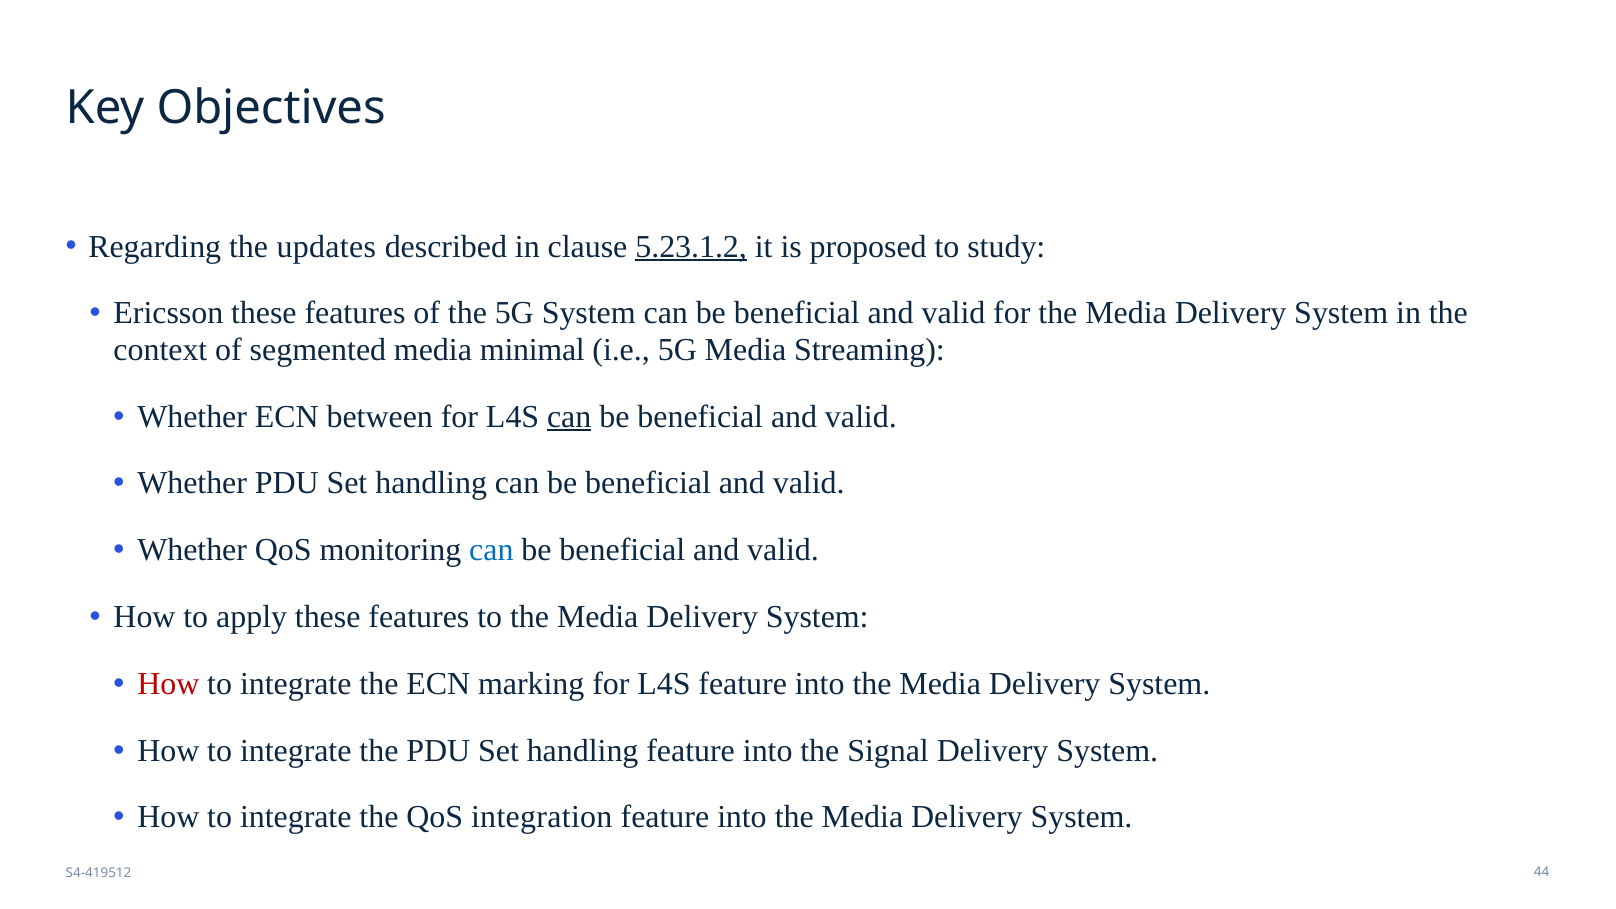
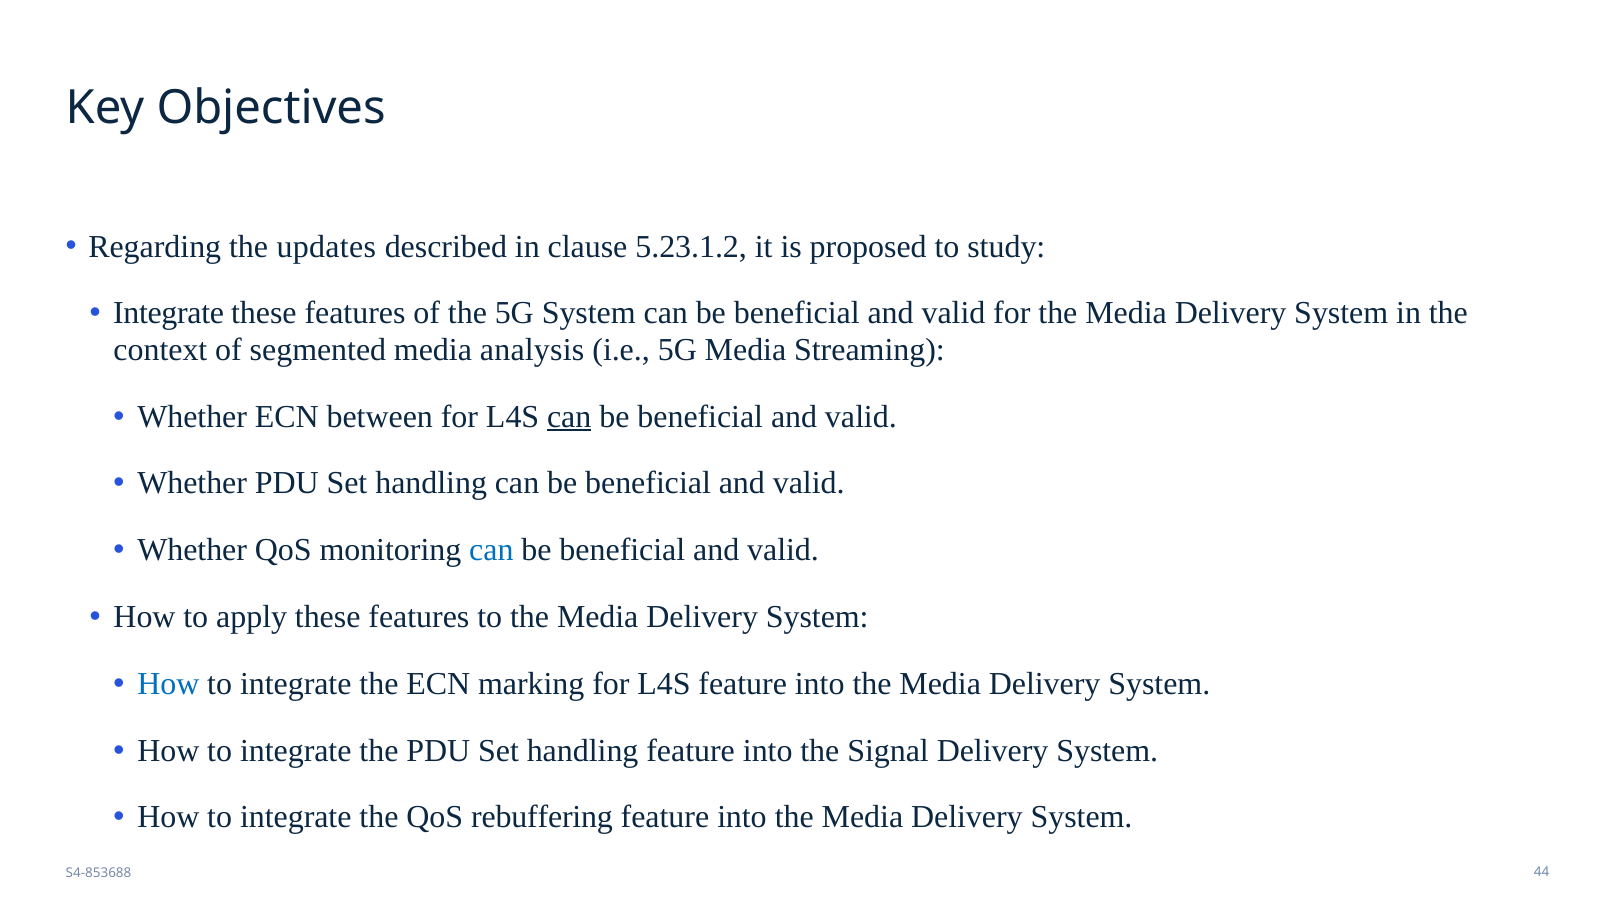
5.23.1.2 underline: present -> none
Ericsson at (168, 313): Ericsson -> Integrate
minimal: minimal -> analysis
How at (168, 684) colour: red -> blue
integration: integration -> rebuffering
S4-419512: S4-419512 -> S4-853688
